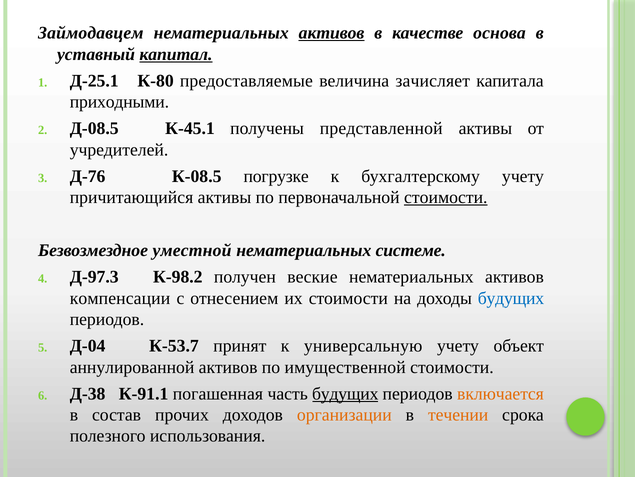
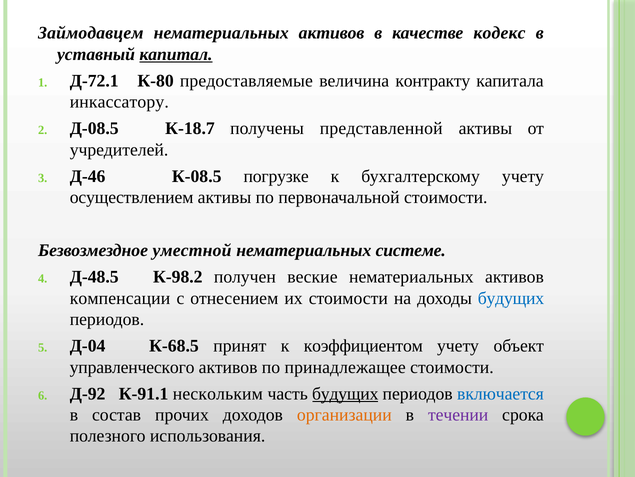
активов at (332, 33) underline: present -> none
основа: основа -> кодекс
Д-25.1: Д-25.1 -> Д-72.1
зачисляет: зачисляет -> контракту
приходными: приходными -> инкассатору
К-45.1: К-45.1 -> К-18.7
Д-76: Д-76 -> Д-46
причитающийся: причитающийся -> осуществлением
стоимости at (446, 197) underline: present -> none
Д-97.3: Д-97.3 -> Д-48.5
К-53.7: К-53.7 -> К-68.5
универсальную: универсальную -> коэффициентом
аннулированной: аннулированной -> управленческого
имущественной: имущественной -> принадлежащее
Д-38: Д-38 -> Д-92
погашенная: погашенная -> нескольким
включается colour: orange -> blue
течении colour: orange -> purple
